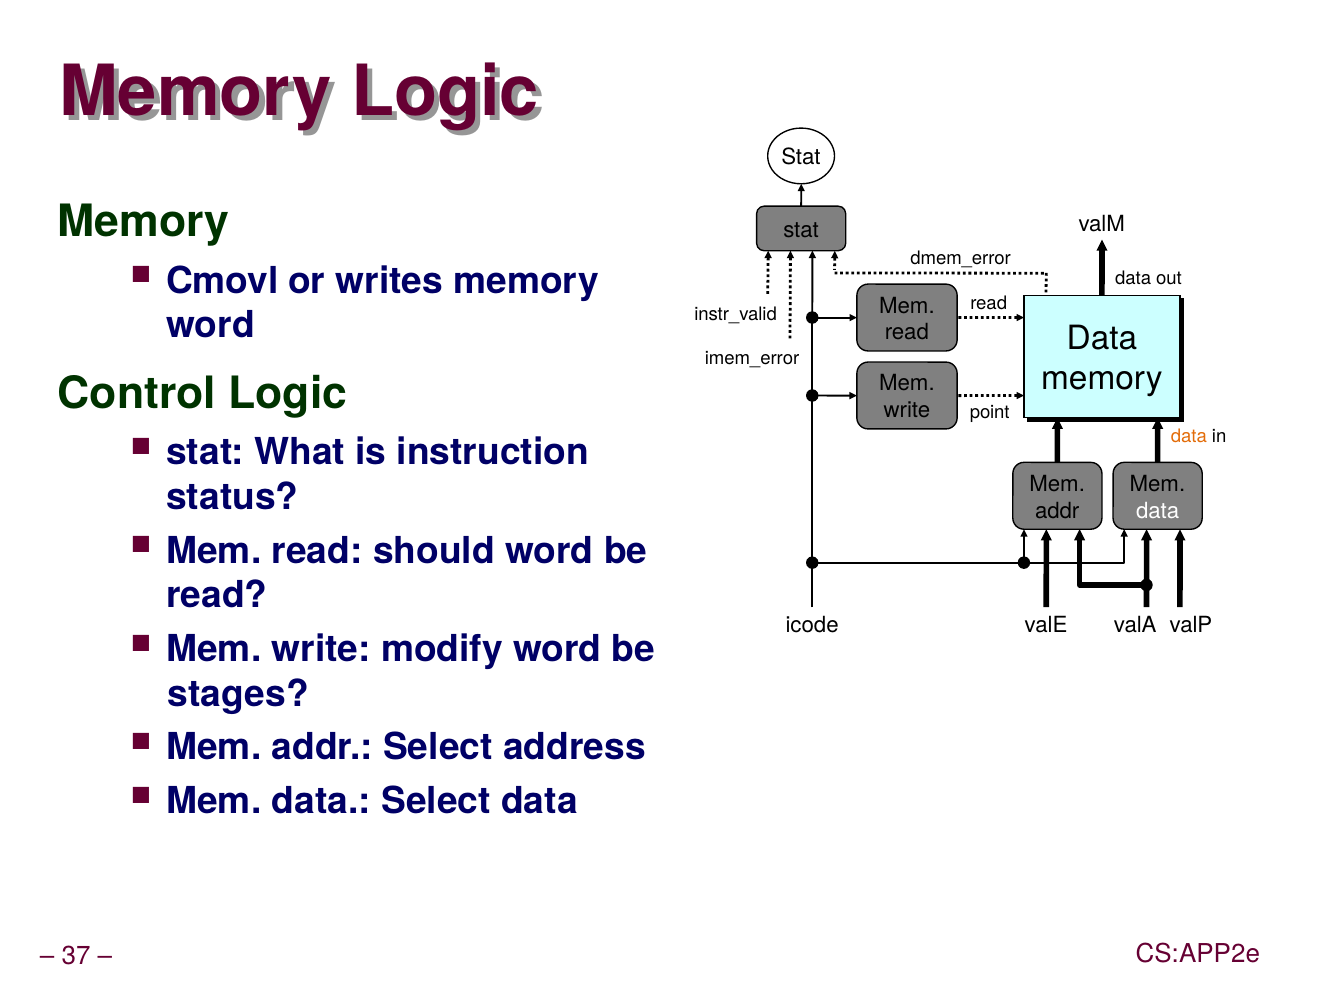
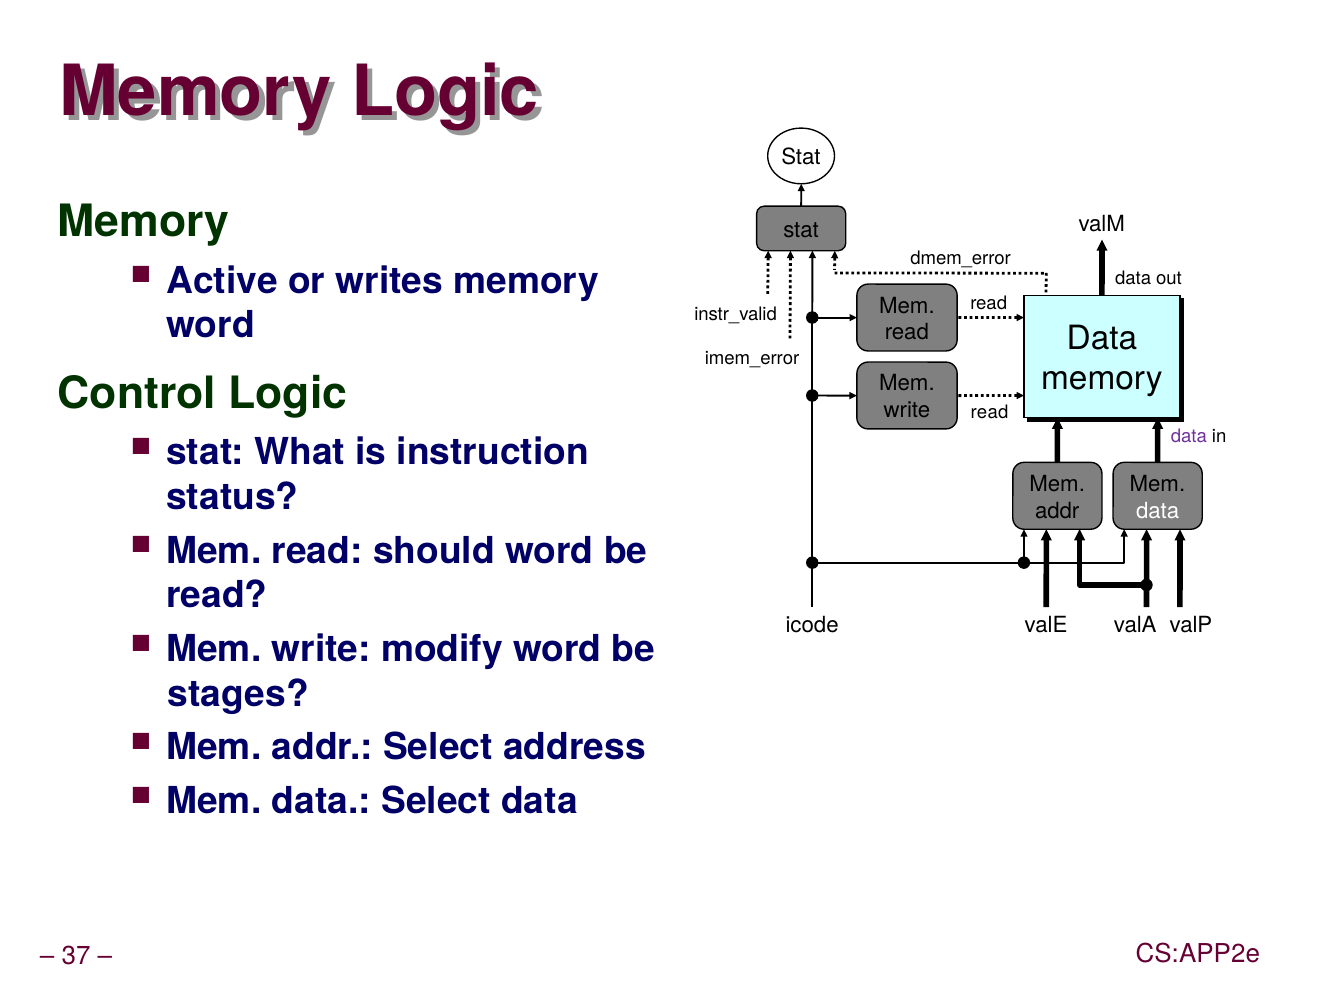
Cmovl: Cmovl -> Active
point at (990, 412): point -> read
data at (1189, 437) colour: orange -> purple
